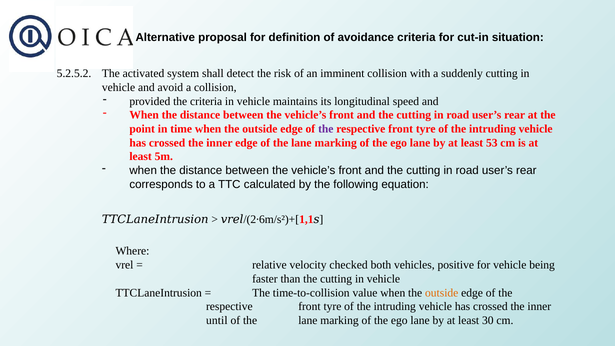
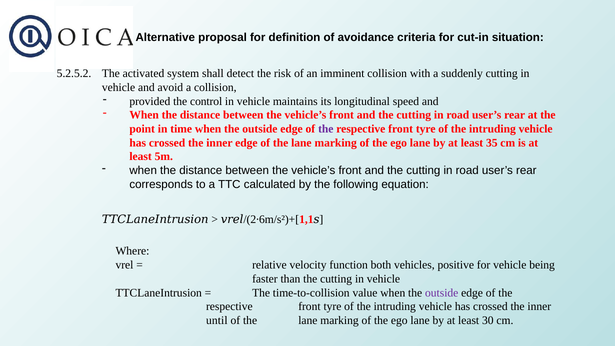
the criteria: criteria -> control
53: 53 -> 35
checked: checked -> function
outside at (442, 293) colour: orange -> purple
